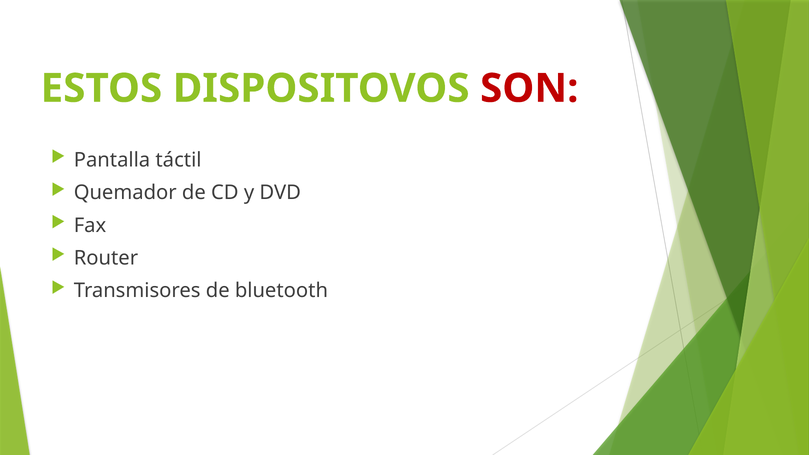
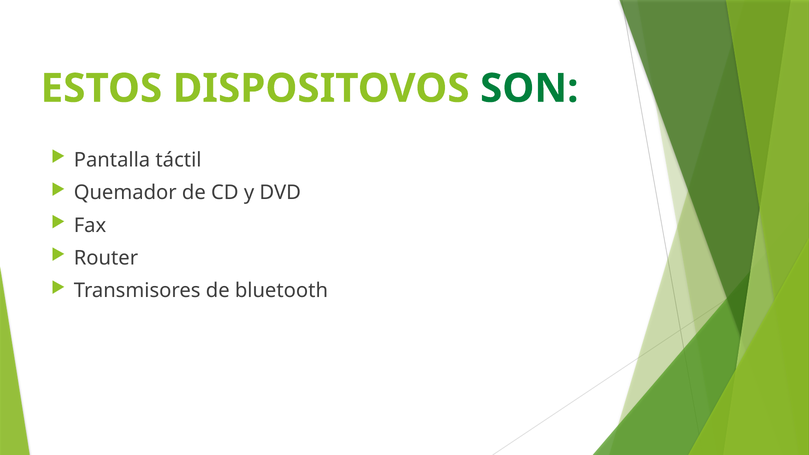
SON colour: red -> green
